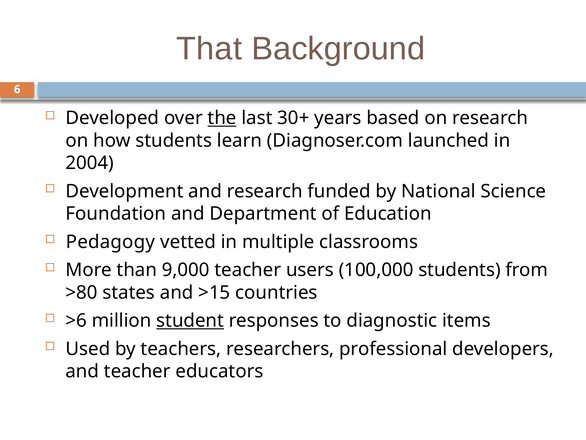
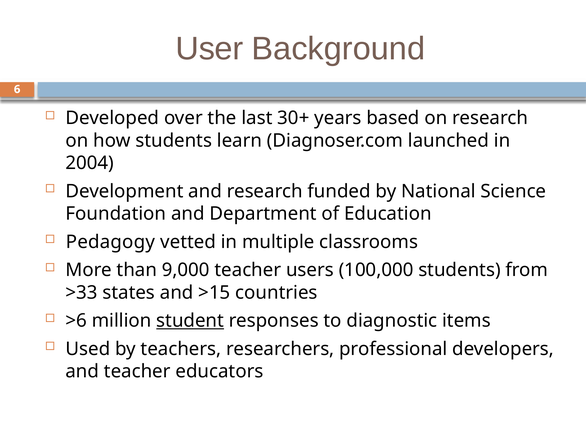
That: That -> User
the underline: present -> none
>80: >80 -> >33
